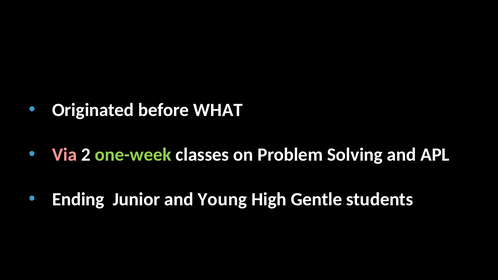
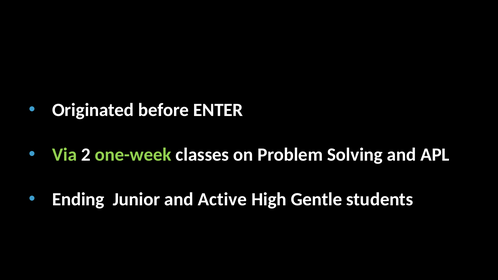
WHAT: WHAT -> ENTER
Via colour: pink -> light green
Young: Young -> Active
